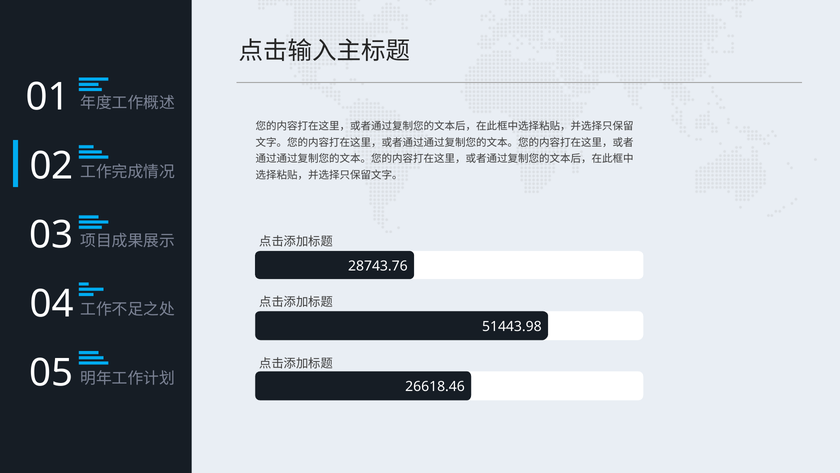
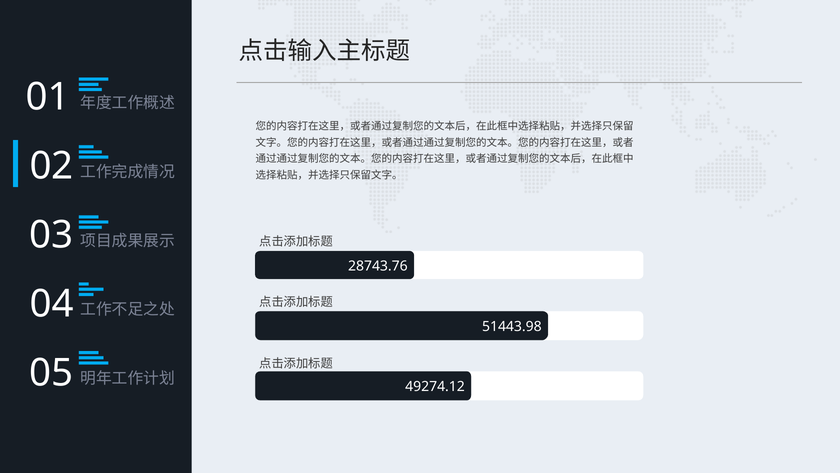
26618.46: 26618.46 -> 49274.12
